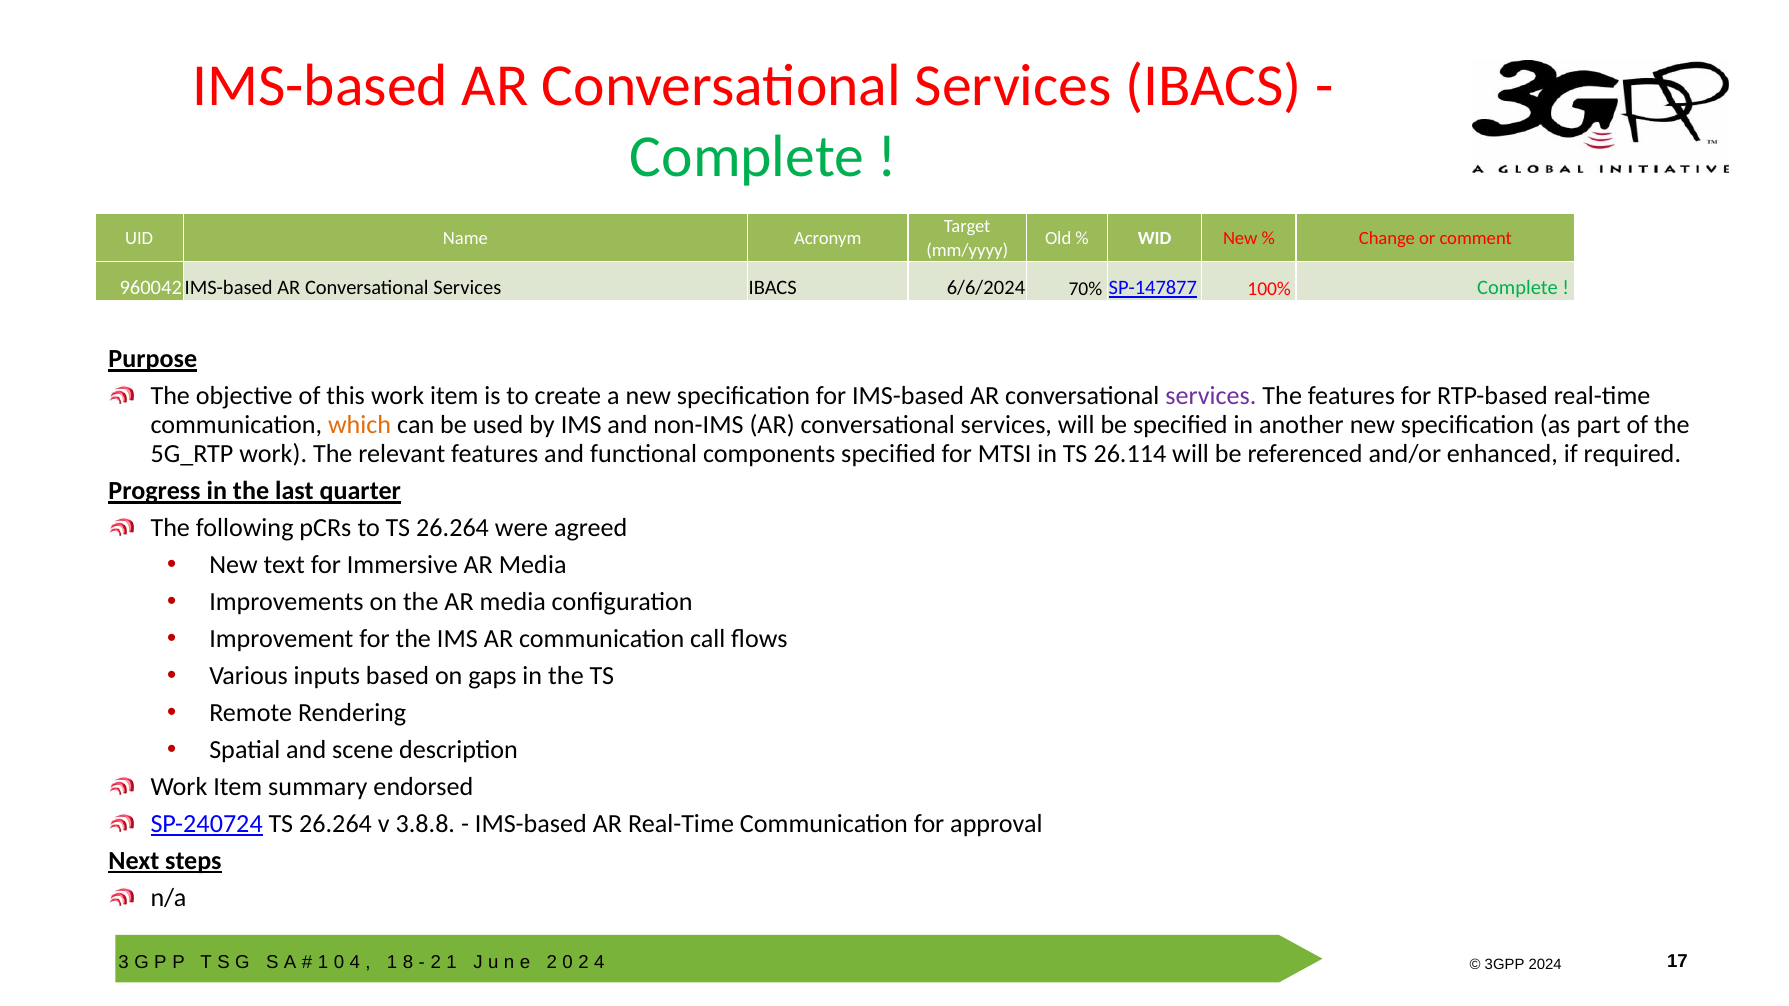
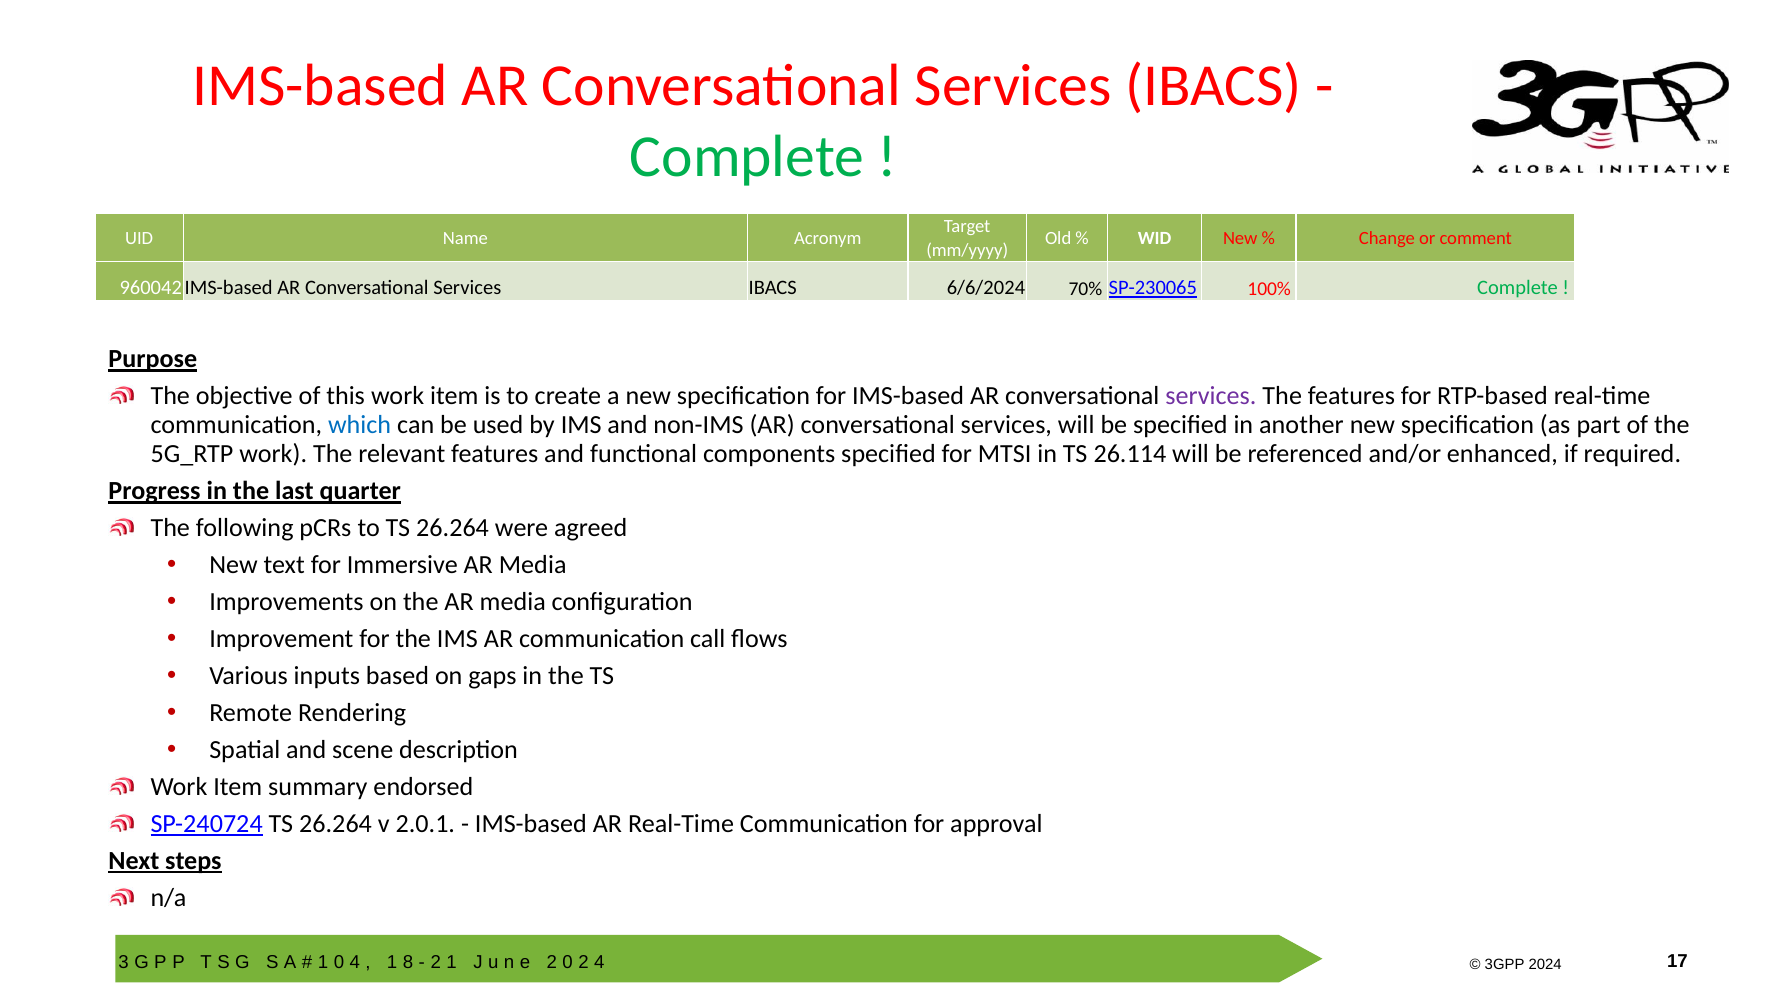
SP-147877: SP-147877 -> SP-230065
which colour: orange -> blue
3.8.8: 3.8.8 -> 2.0.1
